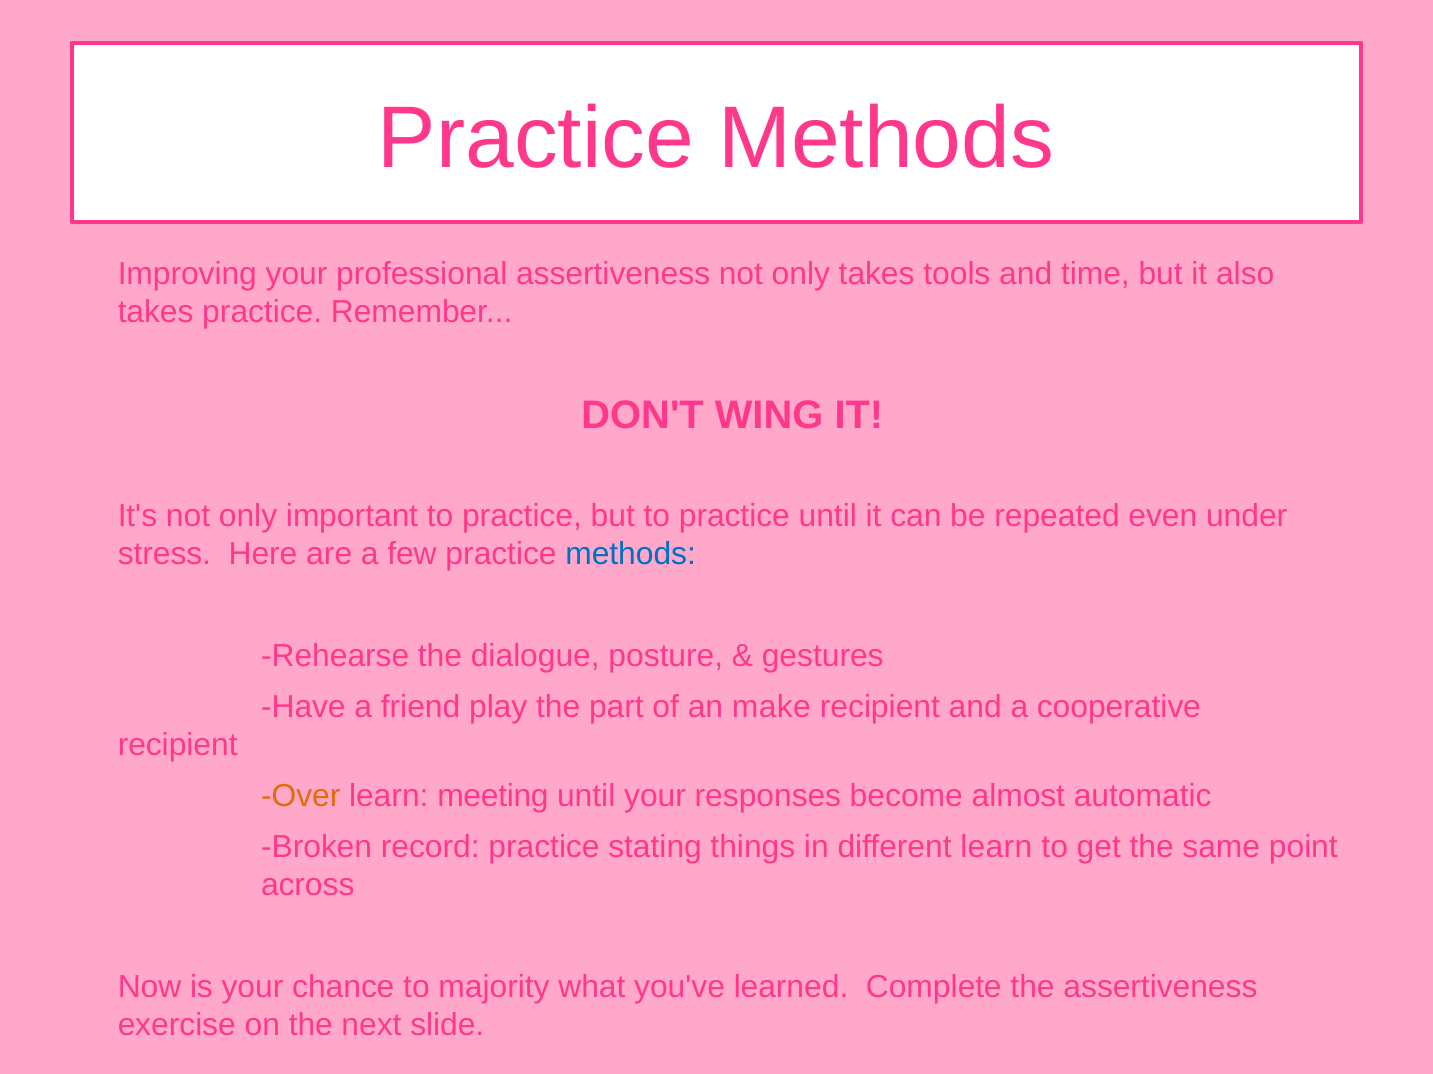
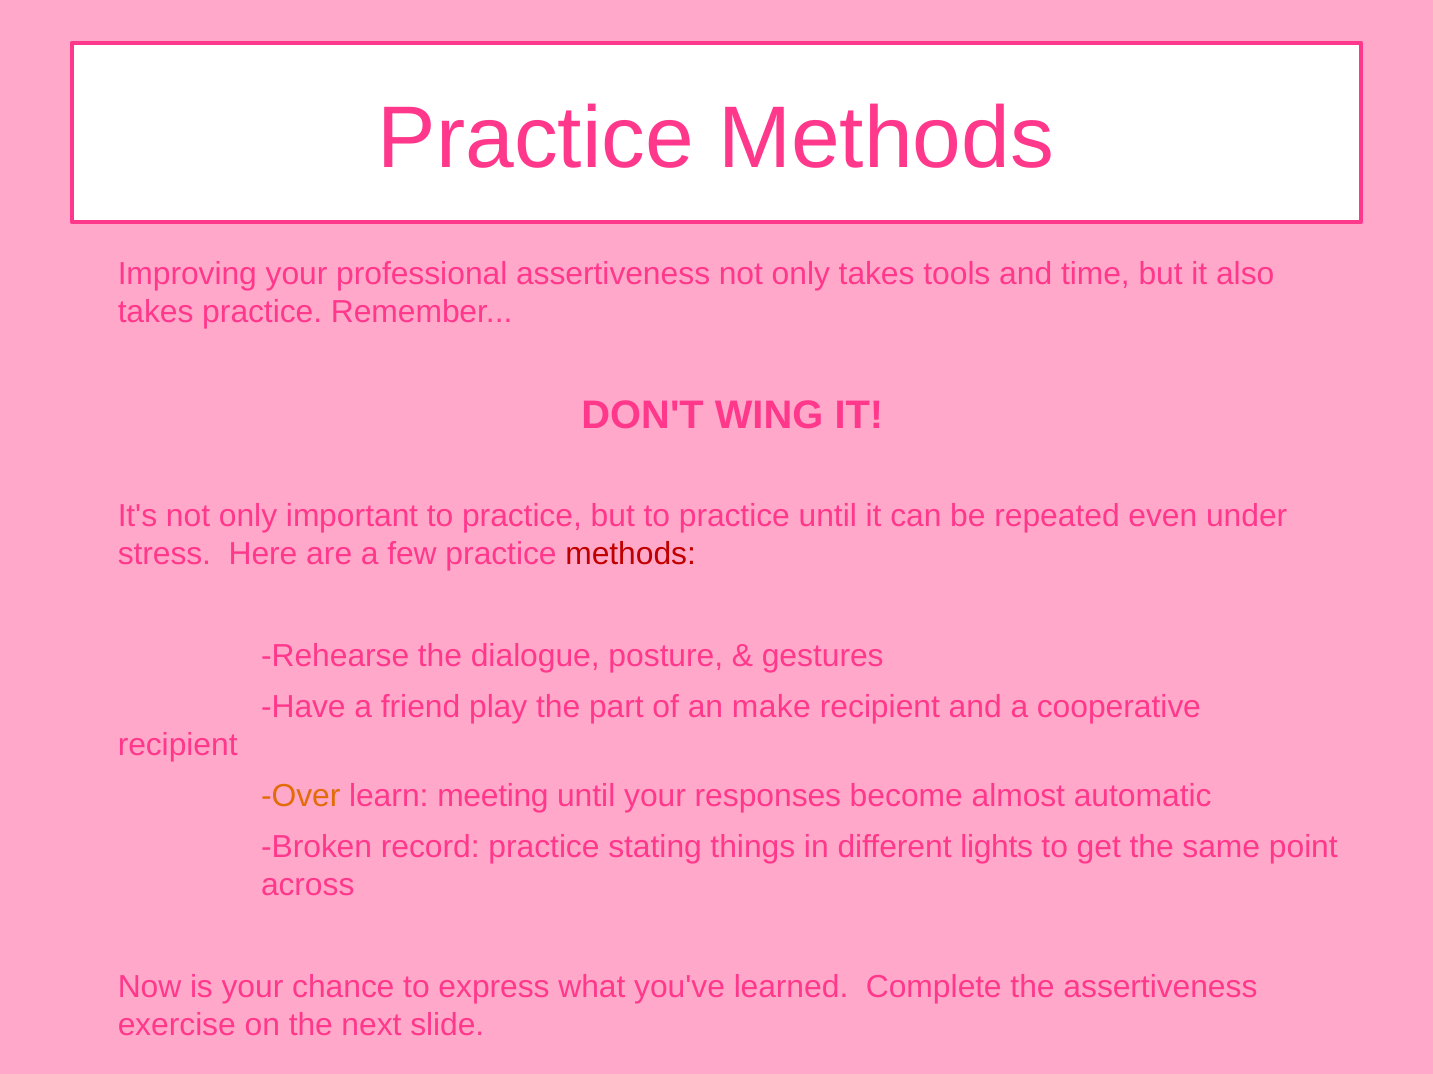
methods at (631, 555) colour: blue -> red
different learn: learn -> lights
majority: majority -> express
